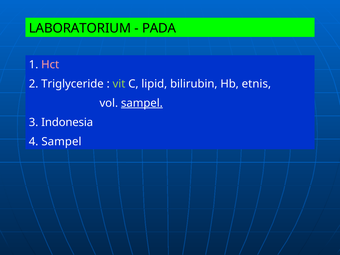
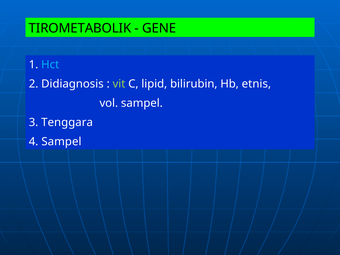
LABORATORIUM: LABORATORIUM -> TIROMETABOLIK
PADA: PADA -> GENE
Hct colour: pink -> light blue
Triglyceride: Triglyceride -> Didiagnosis
sampel at (142, 103) underline: present -> none
Indonesia: Indonesia -> Tenggara
